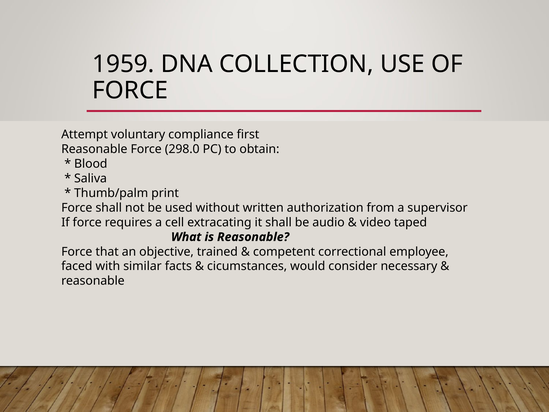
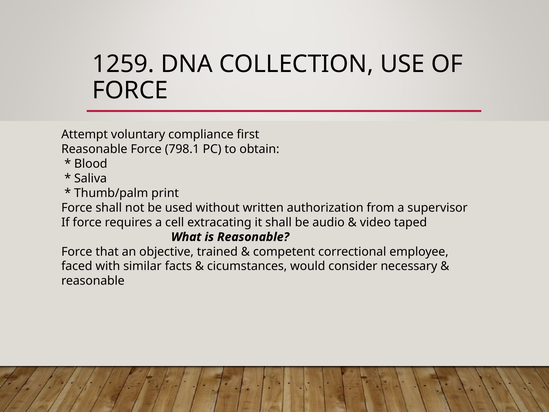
1959: 1959 -> 1259
298.0: 298.0 -> 798.1
